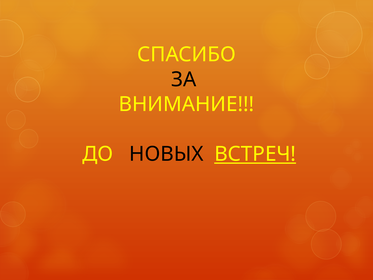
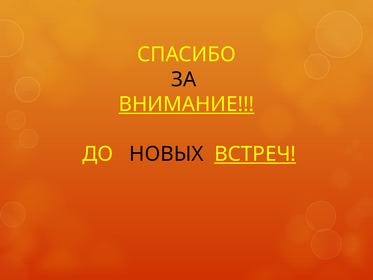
ВНИМАНИЕ underline: none -> present
